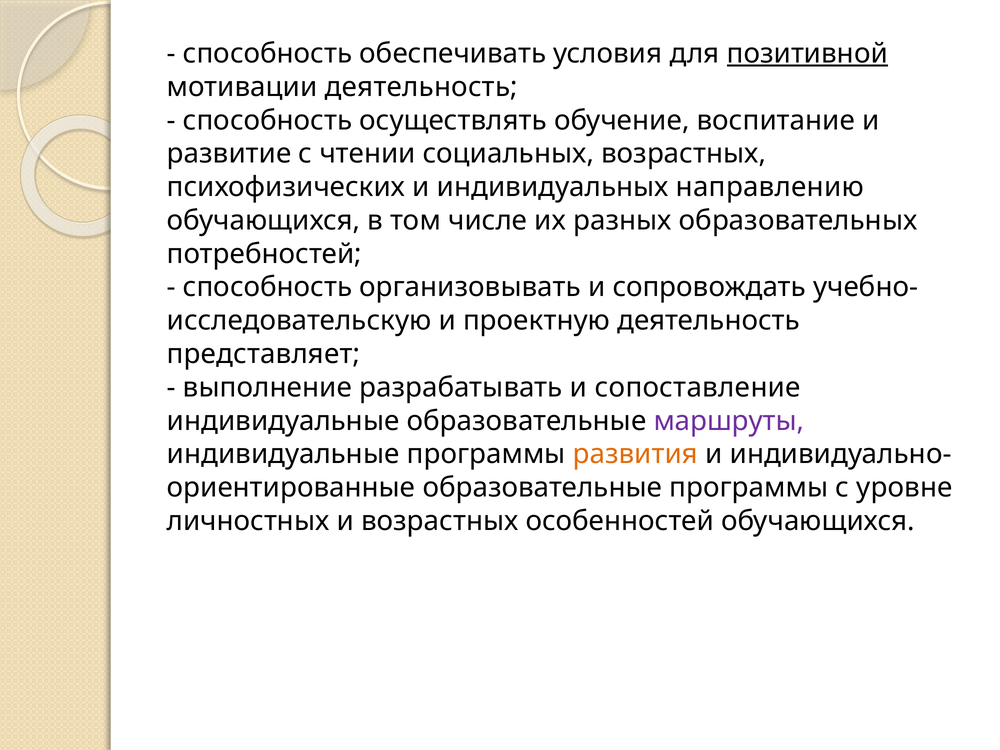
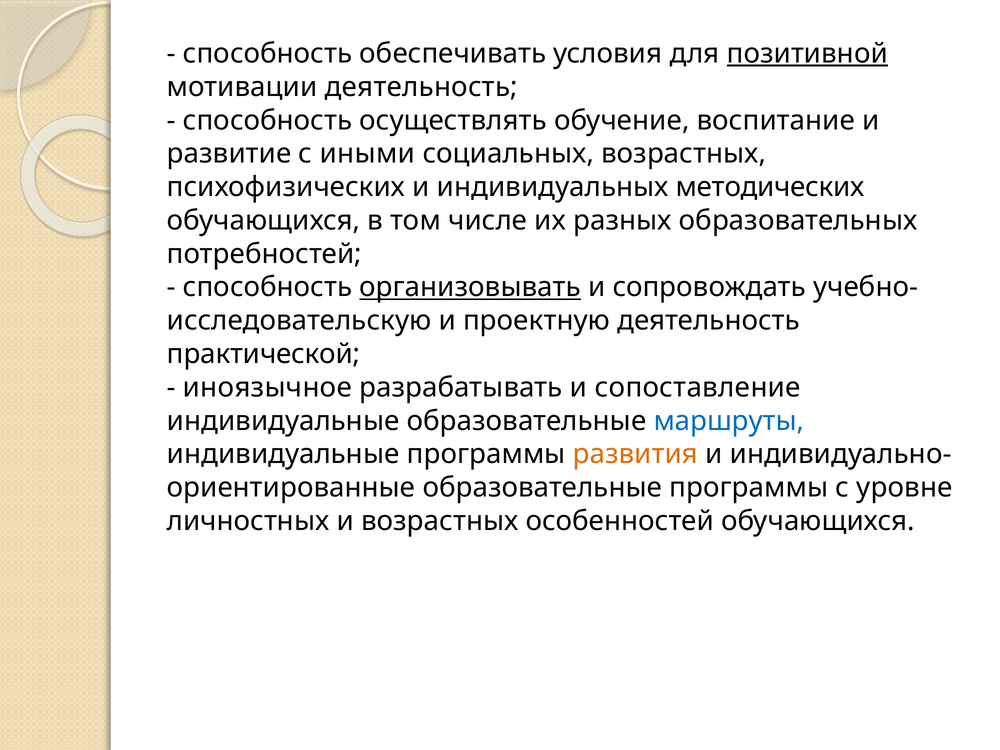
чтении: чтении -> иными
направлению: направлению -> методических
организовывать underline: none -> present
представляет: представляет -> практической
выполнение: выполнение -> иноязычное
маршруты colour: purple -> blue
